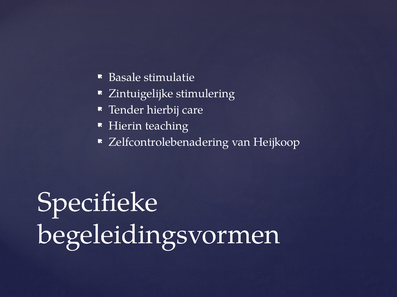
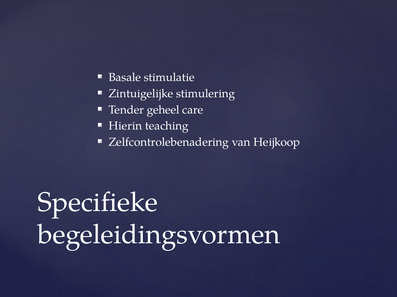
hierbij: hierbij -> geheel
